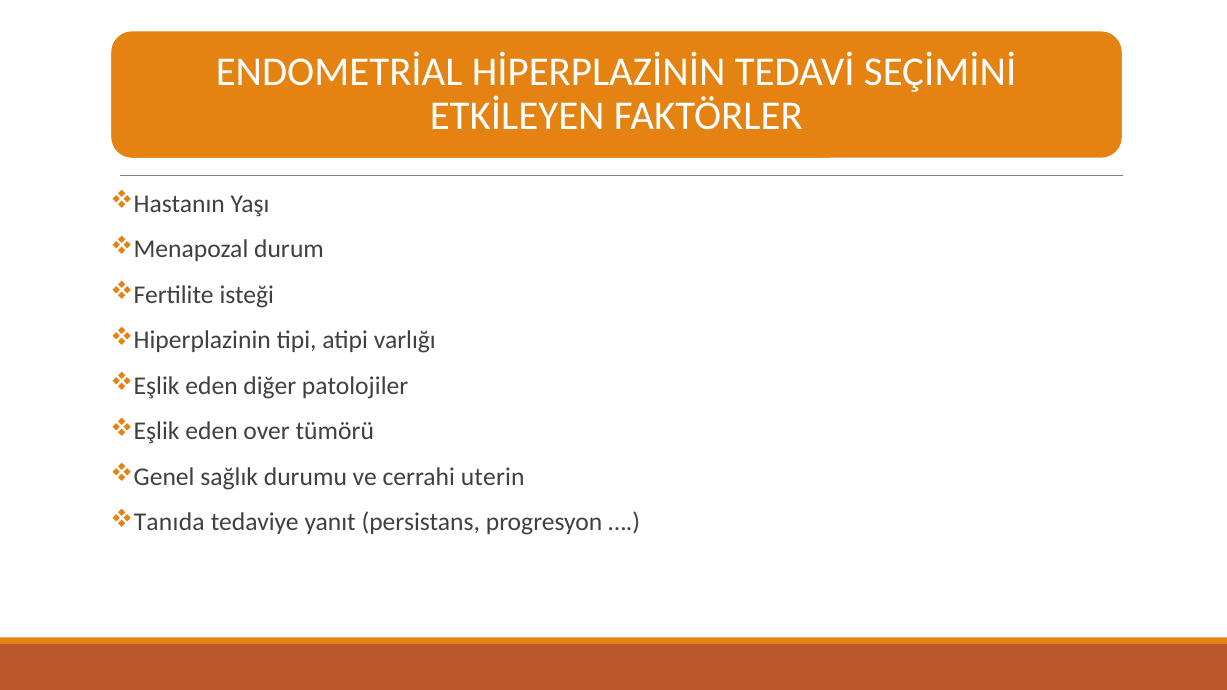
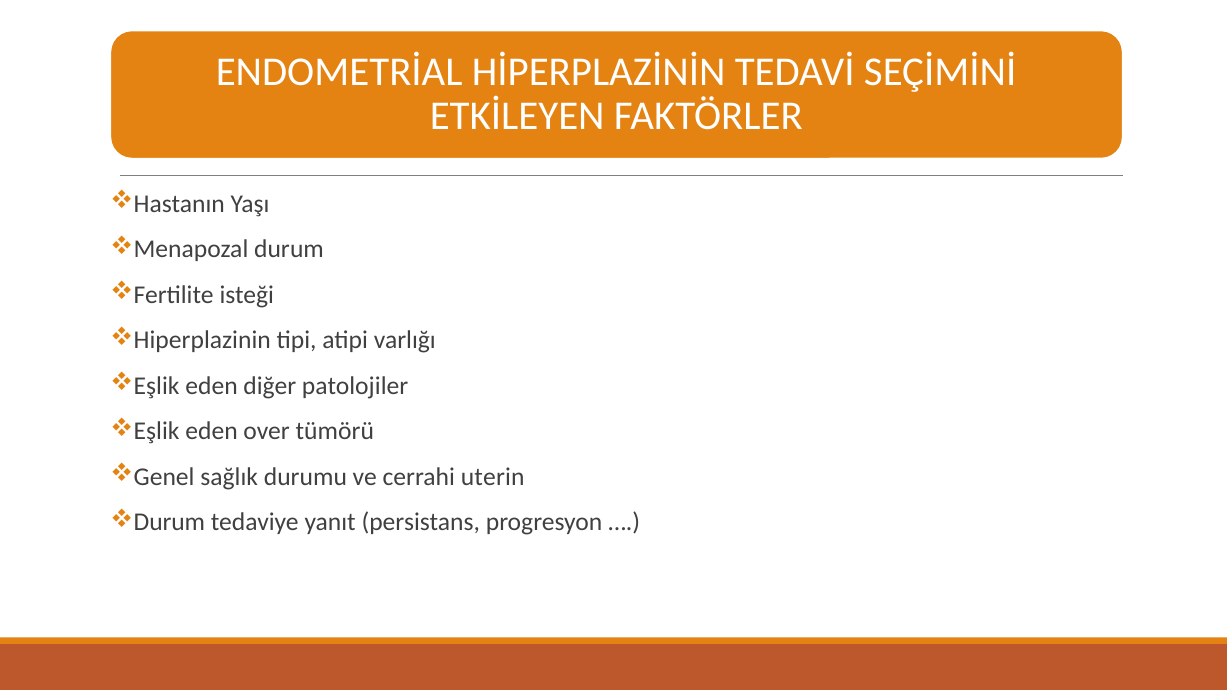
Tanıda at (169, 523): Tanıda -> Durum
